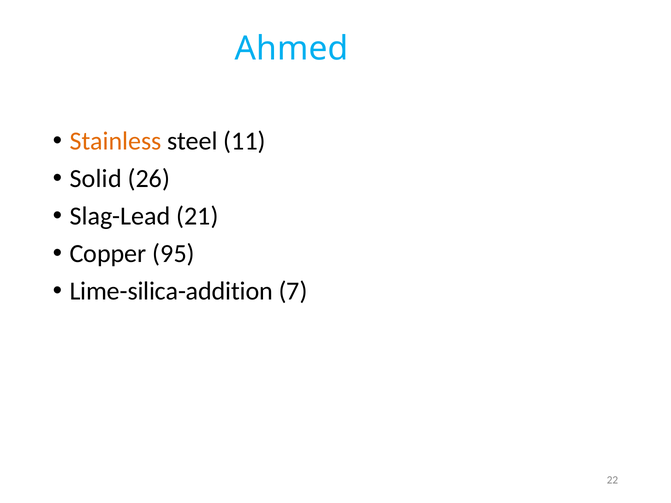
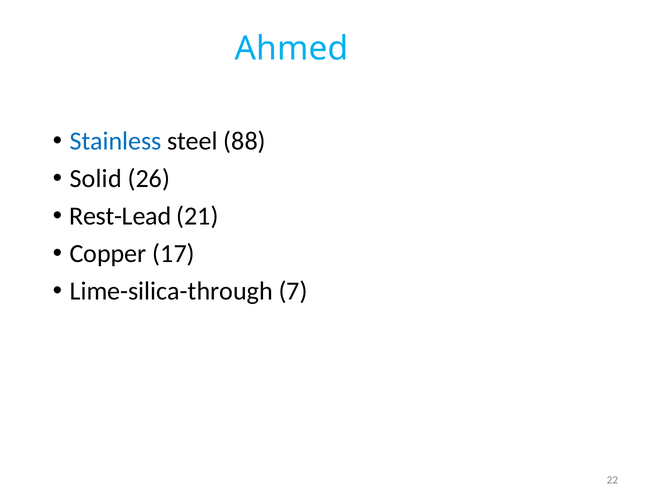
Stainless colour: orange -> blue
11: 11 -> 88
Slag-Lead: Slag-Lead -> Rest-Lead
95: 95 -> 17
Lime-silica-addition: Lime-silica-addition -> Lime-silica-through
